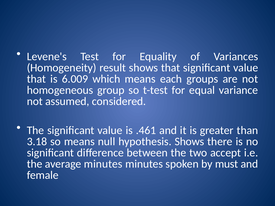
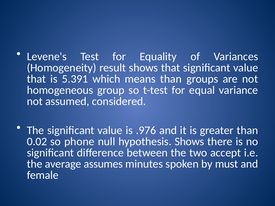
6.009: 6.009 -> 5.391
means each: each -> than
.461: .461 -> .976
3.18: 3.18 -> 0.02
so means: means -> phone
average minutes: minutes -> assumes
